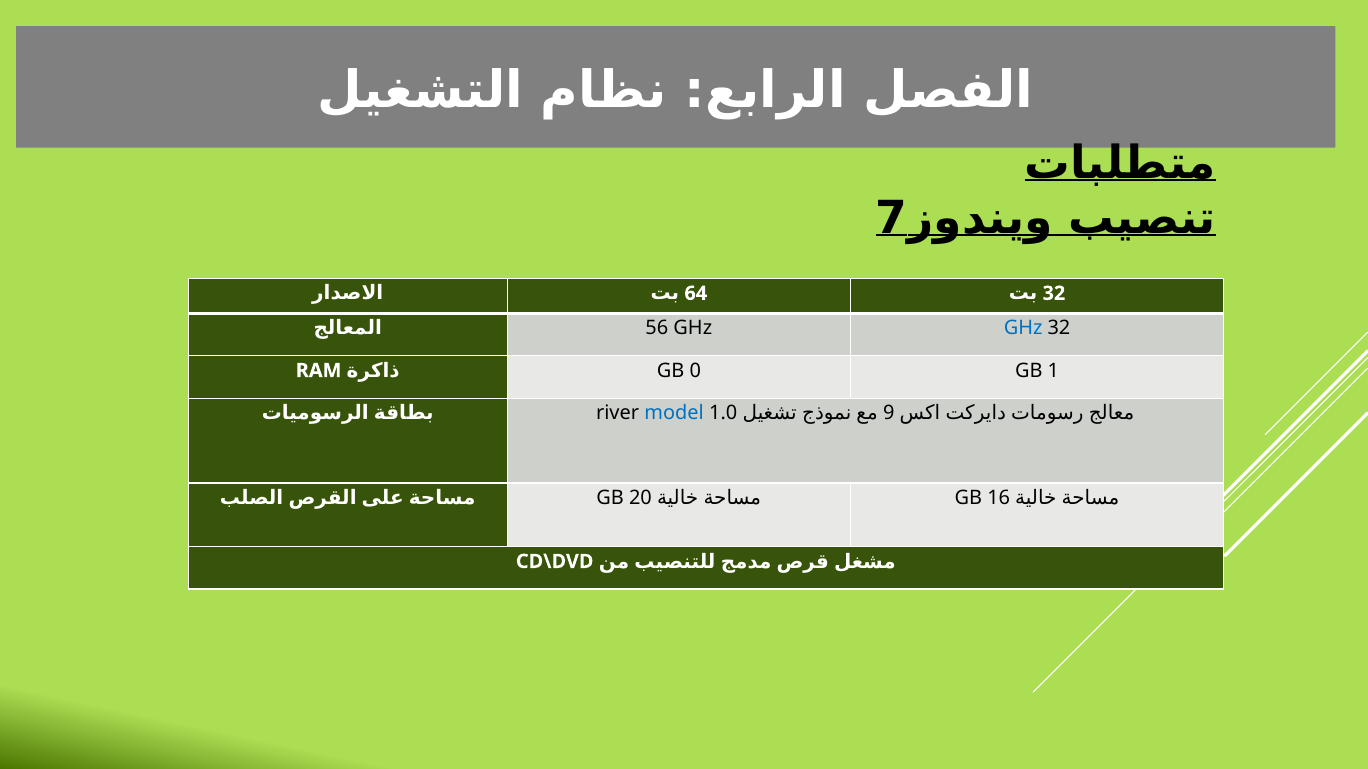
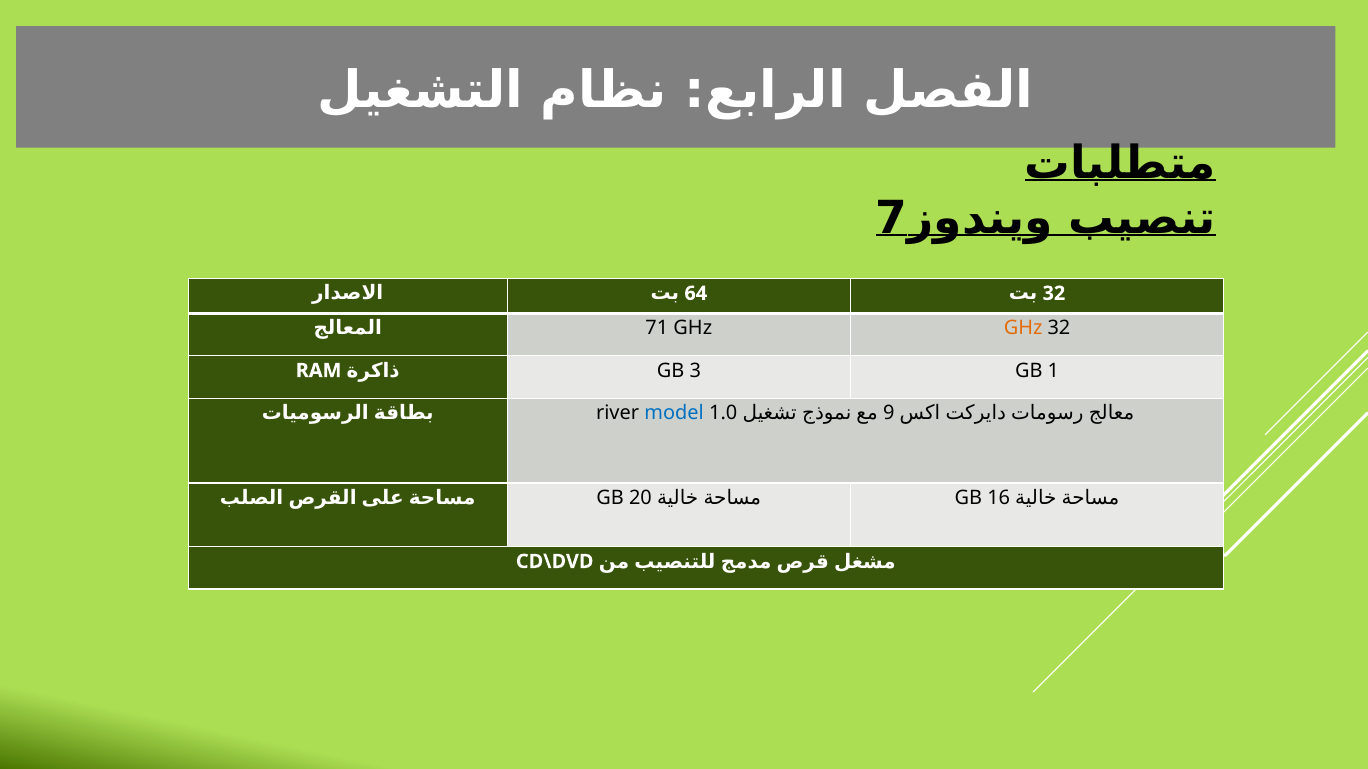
56: 56 -> 71
GHz at (1023, 328) colour: blue -> orange
0: 0 -> 3
